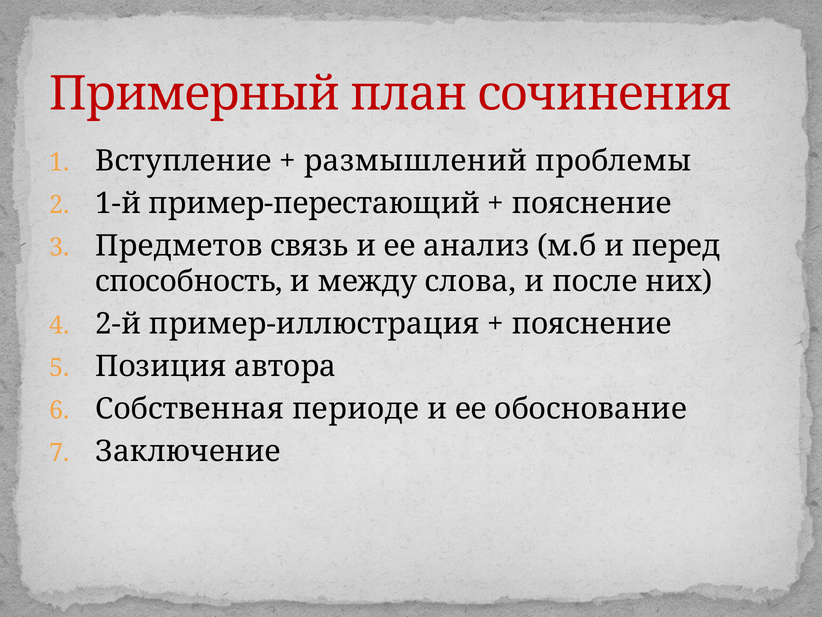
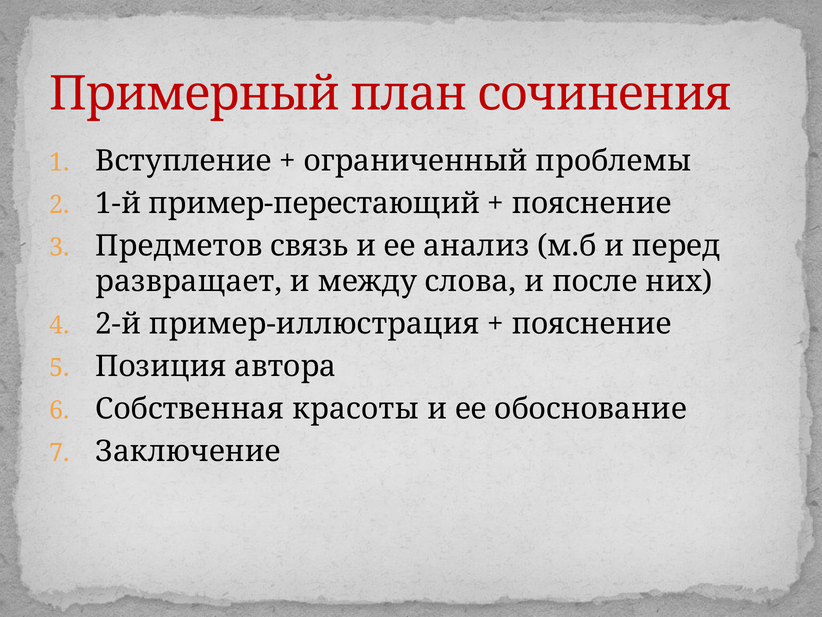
размышлений: размышлений -> ограниченный
способность: способность -> развращает
периоде: периоде -> красоты
